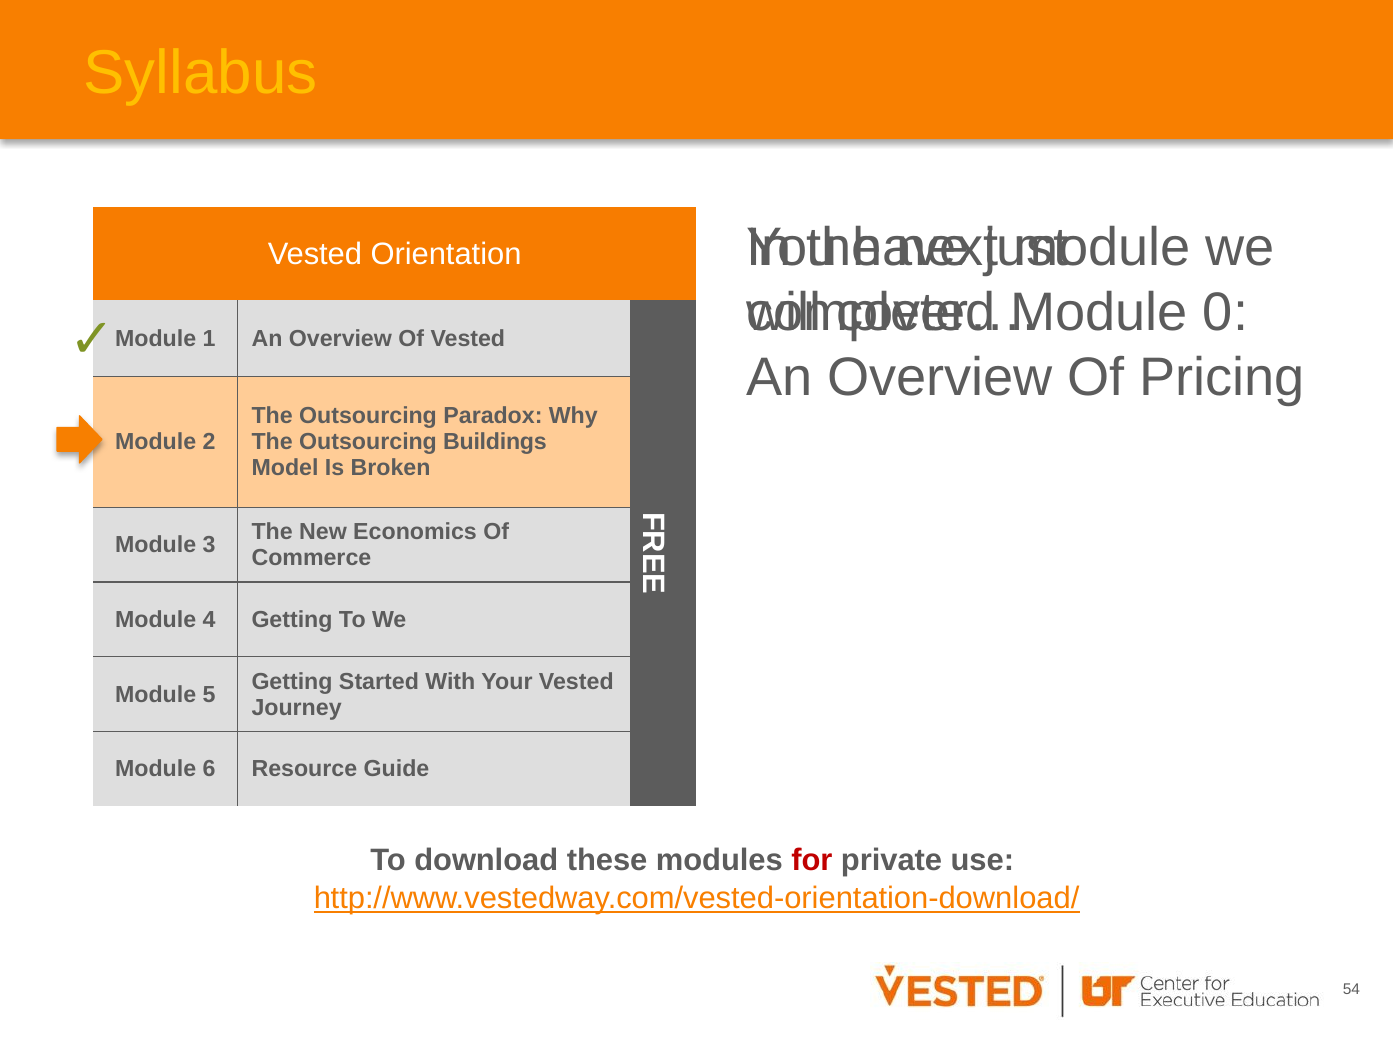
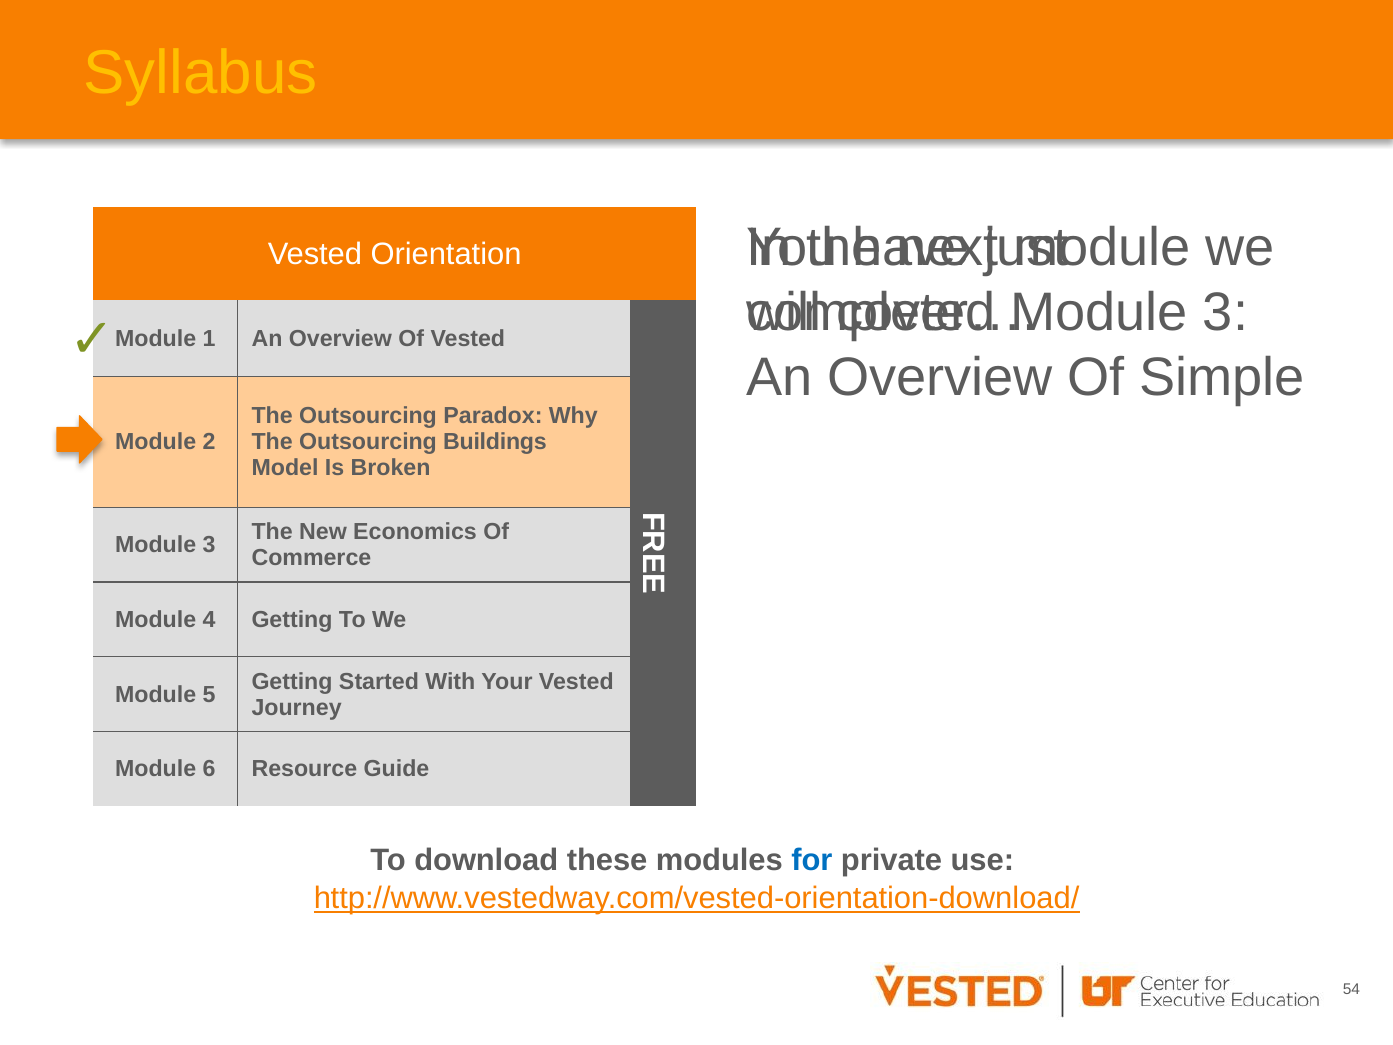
0 at (1225, 313): 0 -> 3
Pricing: Pricing -> Simple
for colour: red -> blue
